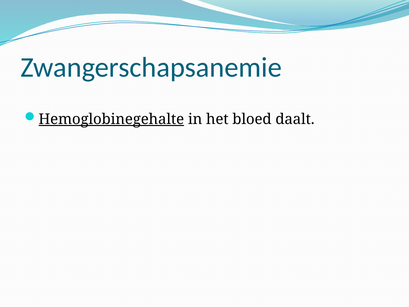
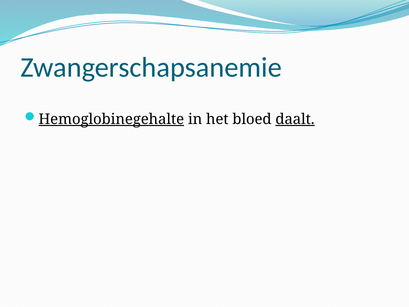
daalt underline: none -> present
